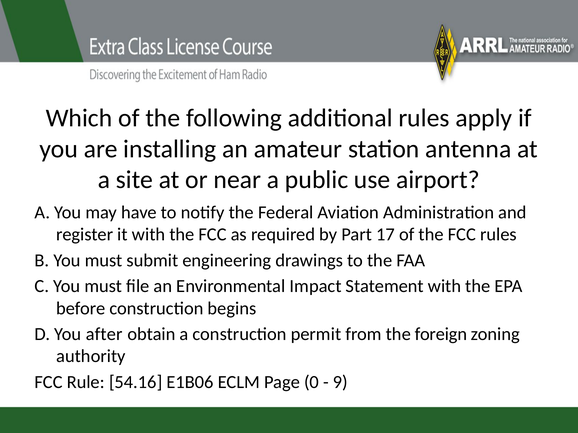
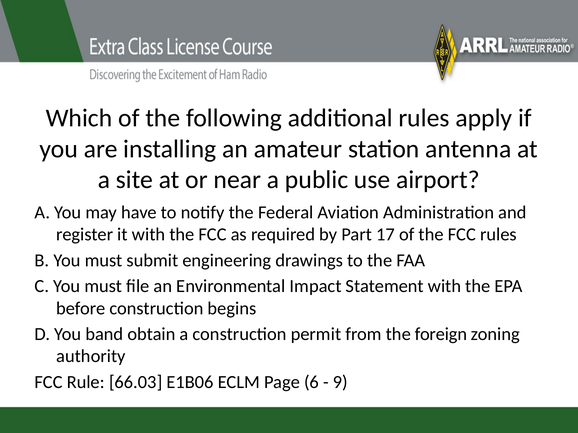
after: after -> band
54.16: 54.16 -> 66.03
0: 0 -> 6
